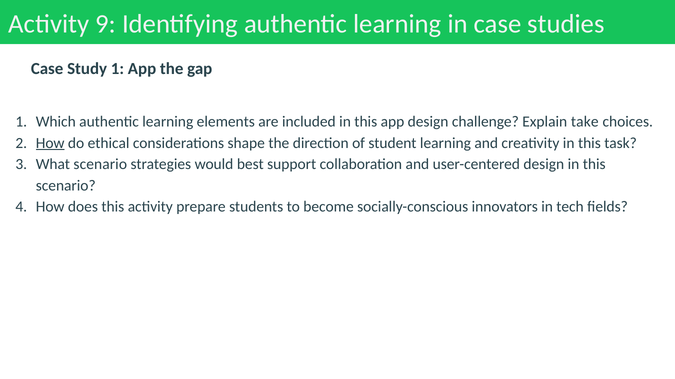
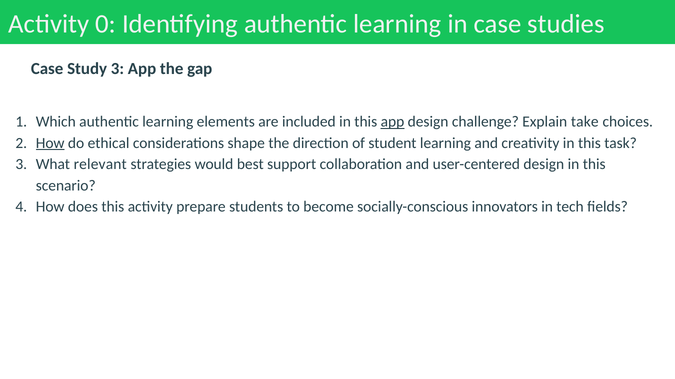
9: 9 -> 0
Study 1: 1 -> 3
app at (392, 122) underline: none -> present
What scenario: scenario -> relevant
